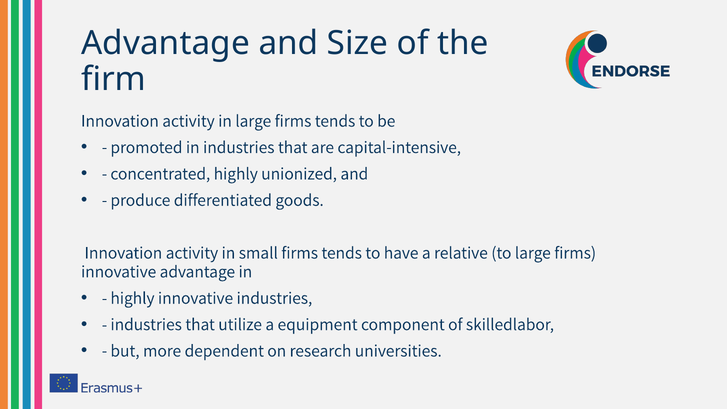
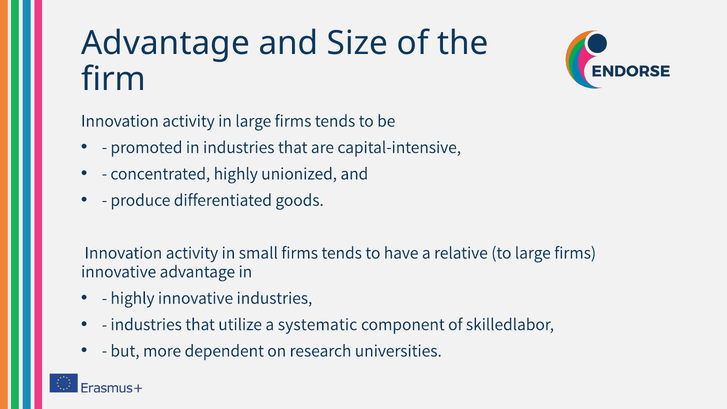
equipment: equipment -> systematic
